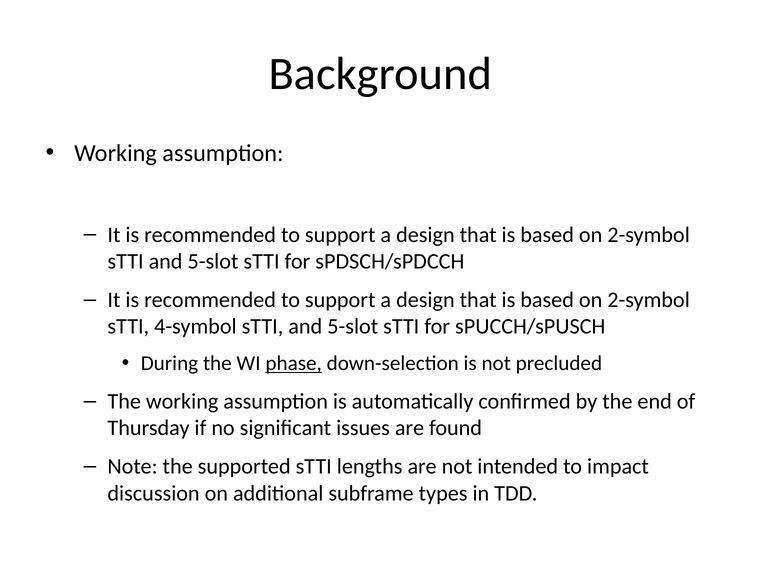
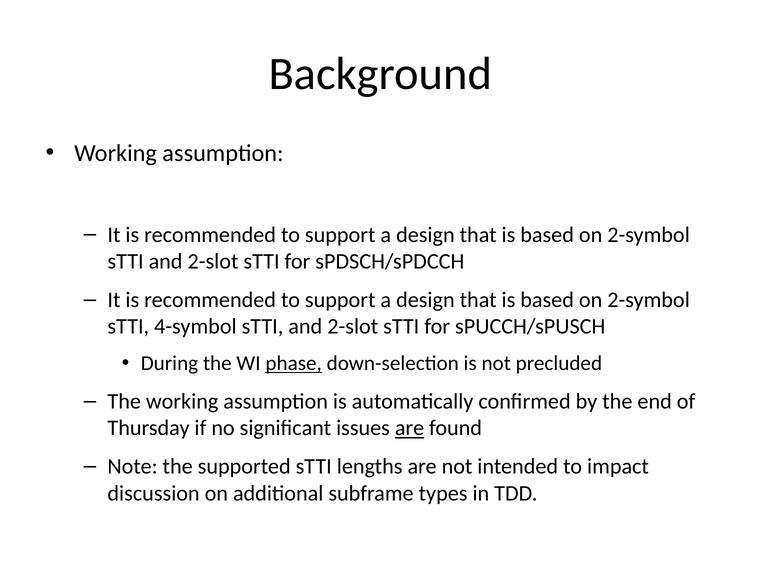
5-slot at (213, 261): 5-slot -> 2-slot
4-symbol sTTI and 5-slot: 5-slot -> 2-slot
are at (410, 428) underline: none -> present
